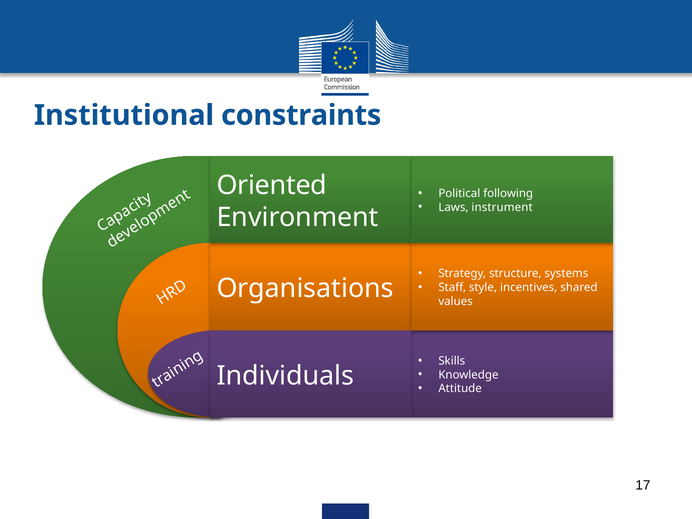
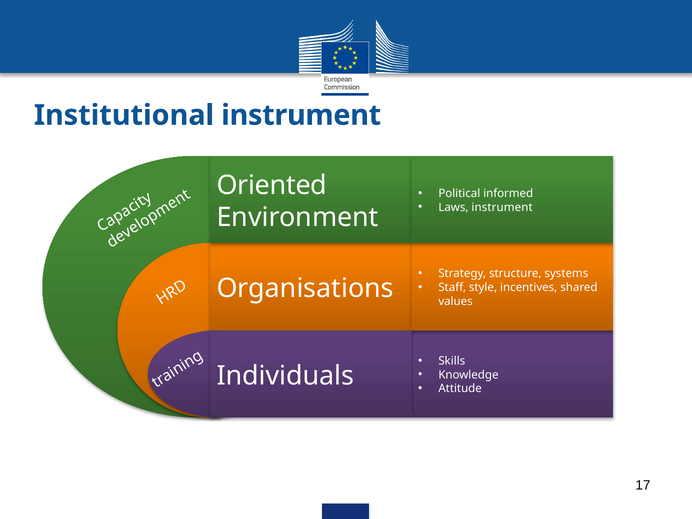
Institutional constraints: constraints -> instrument
following: following -> informed
